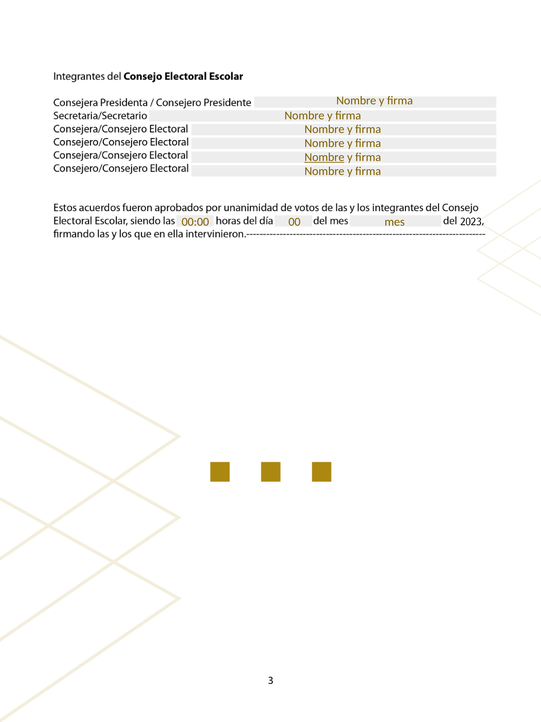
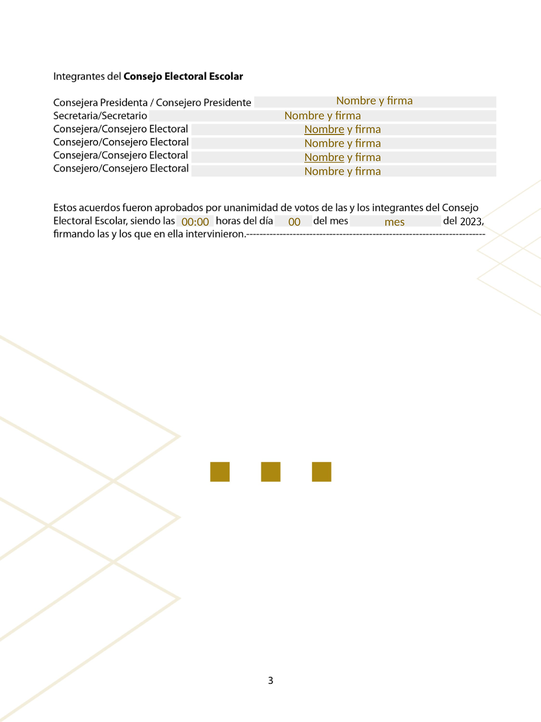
Nombre at (324, 129) underline: none -> present
